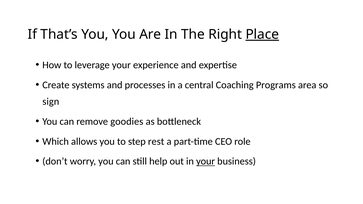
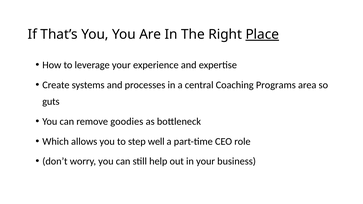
sign: sign -> guts
rest: rest -> well
your at (206, 161) underline: present -> none
